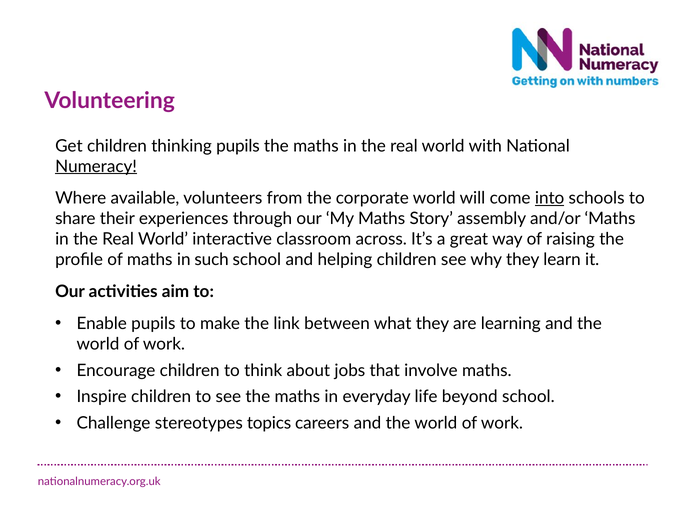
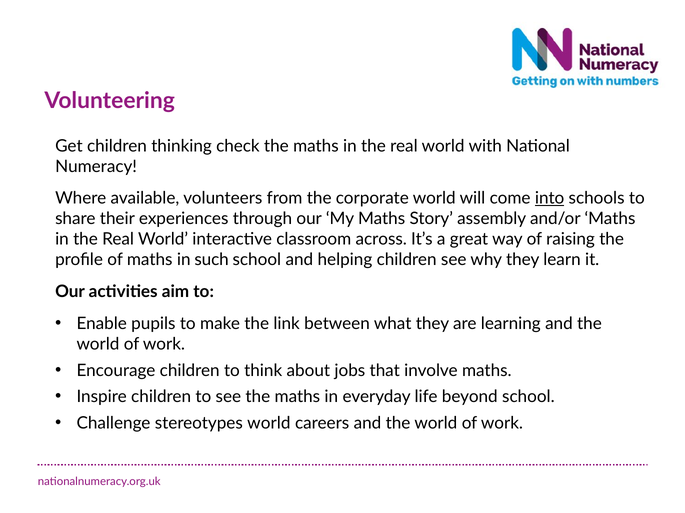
thinking pupils: pupils -> check
Numeracy underline: present -> none
stereotypes topics: topics -> world
